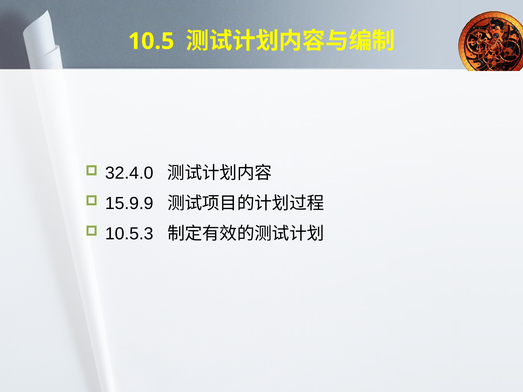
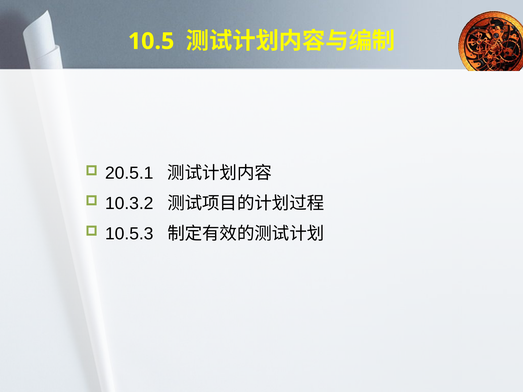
32.4.0: 32.4.0 -> 20.5.1
15.9.9: 15.9.9 -> 10.3.2
